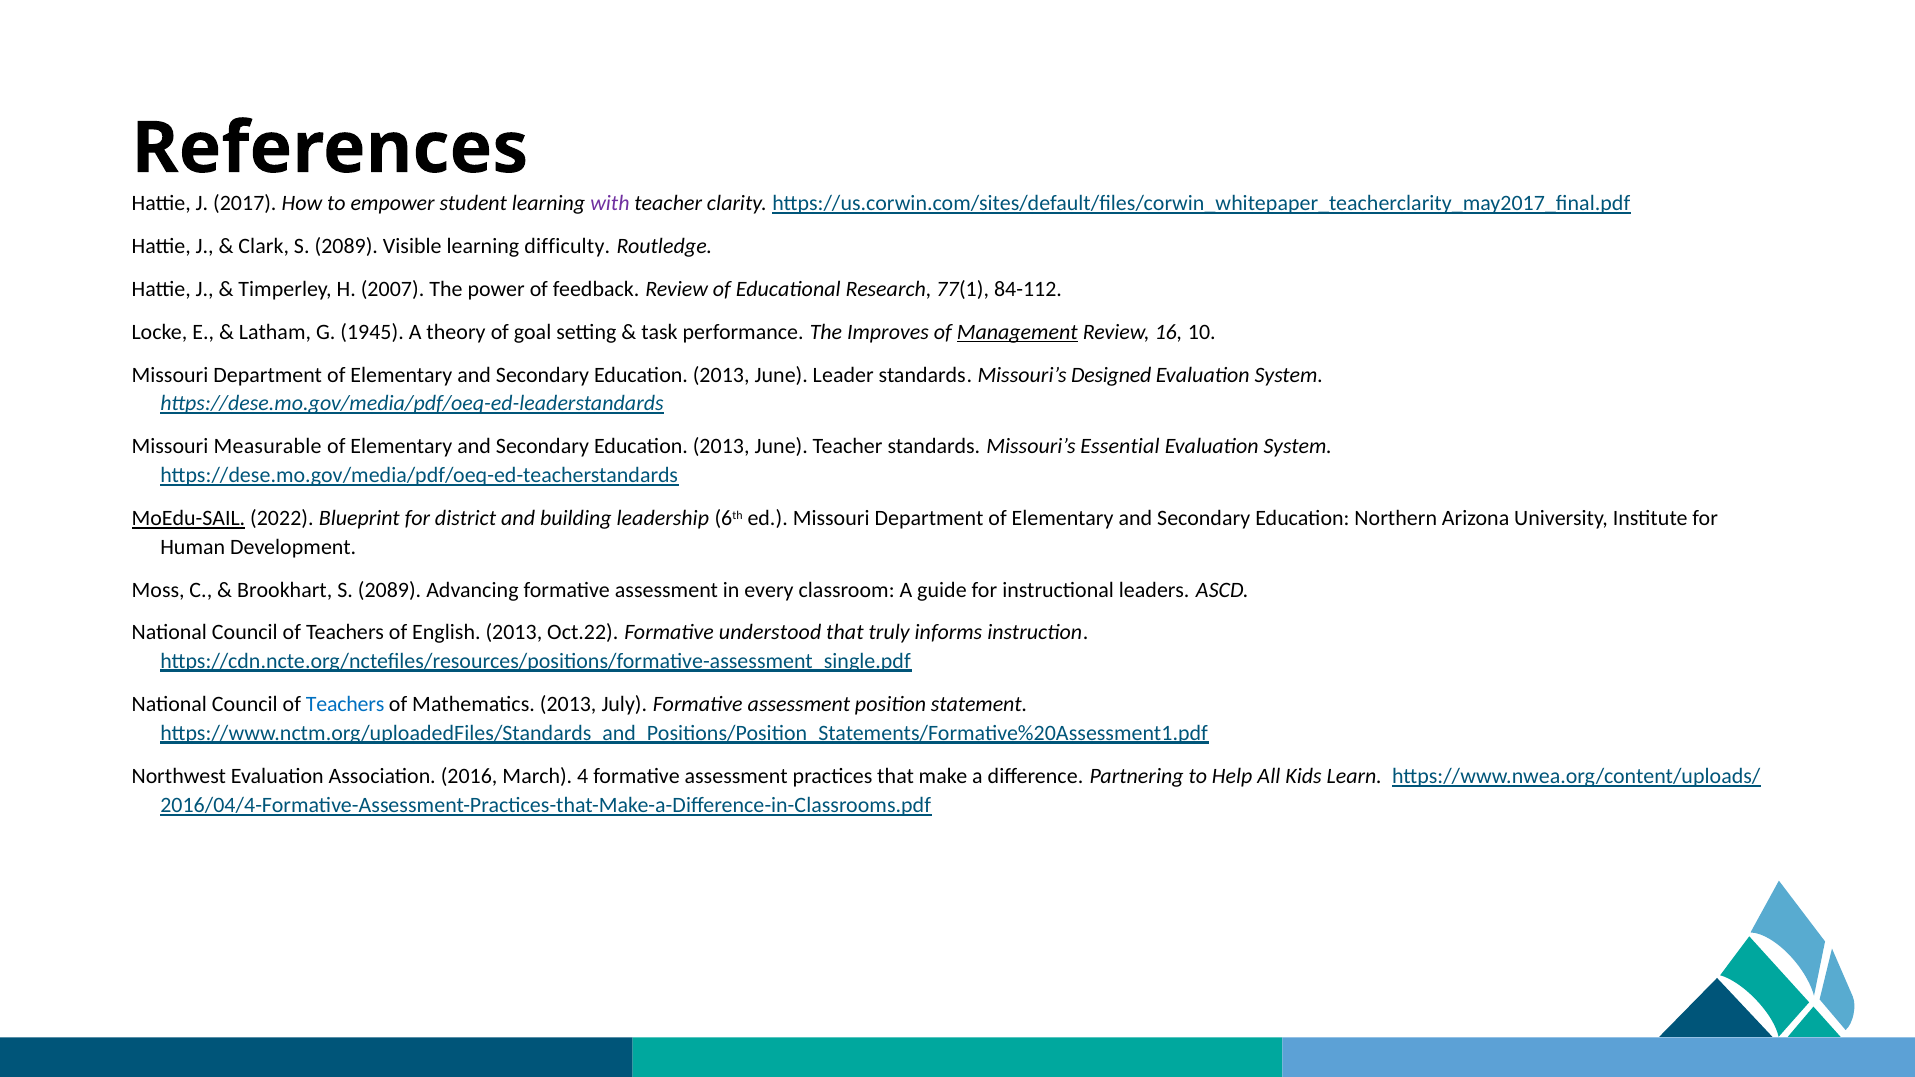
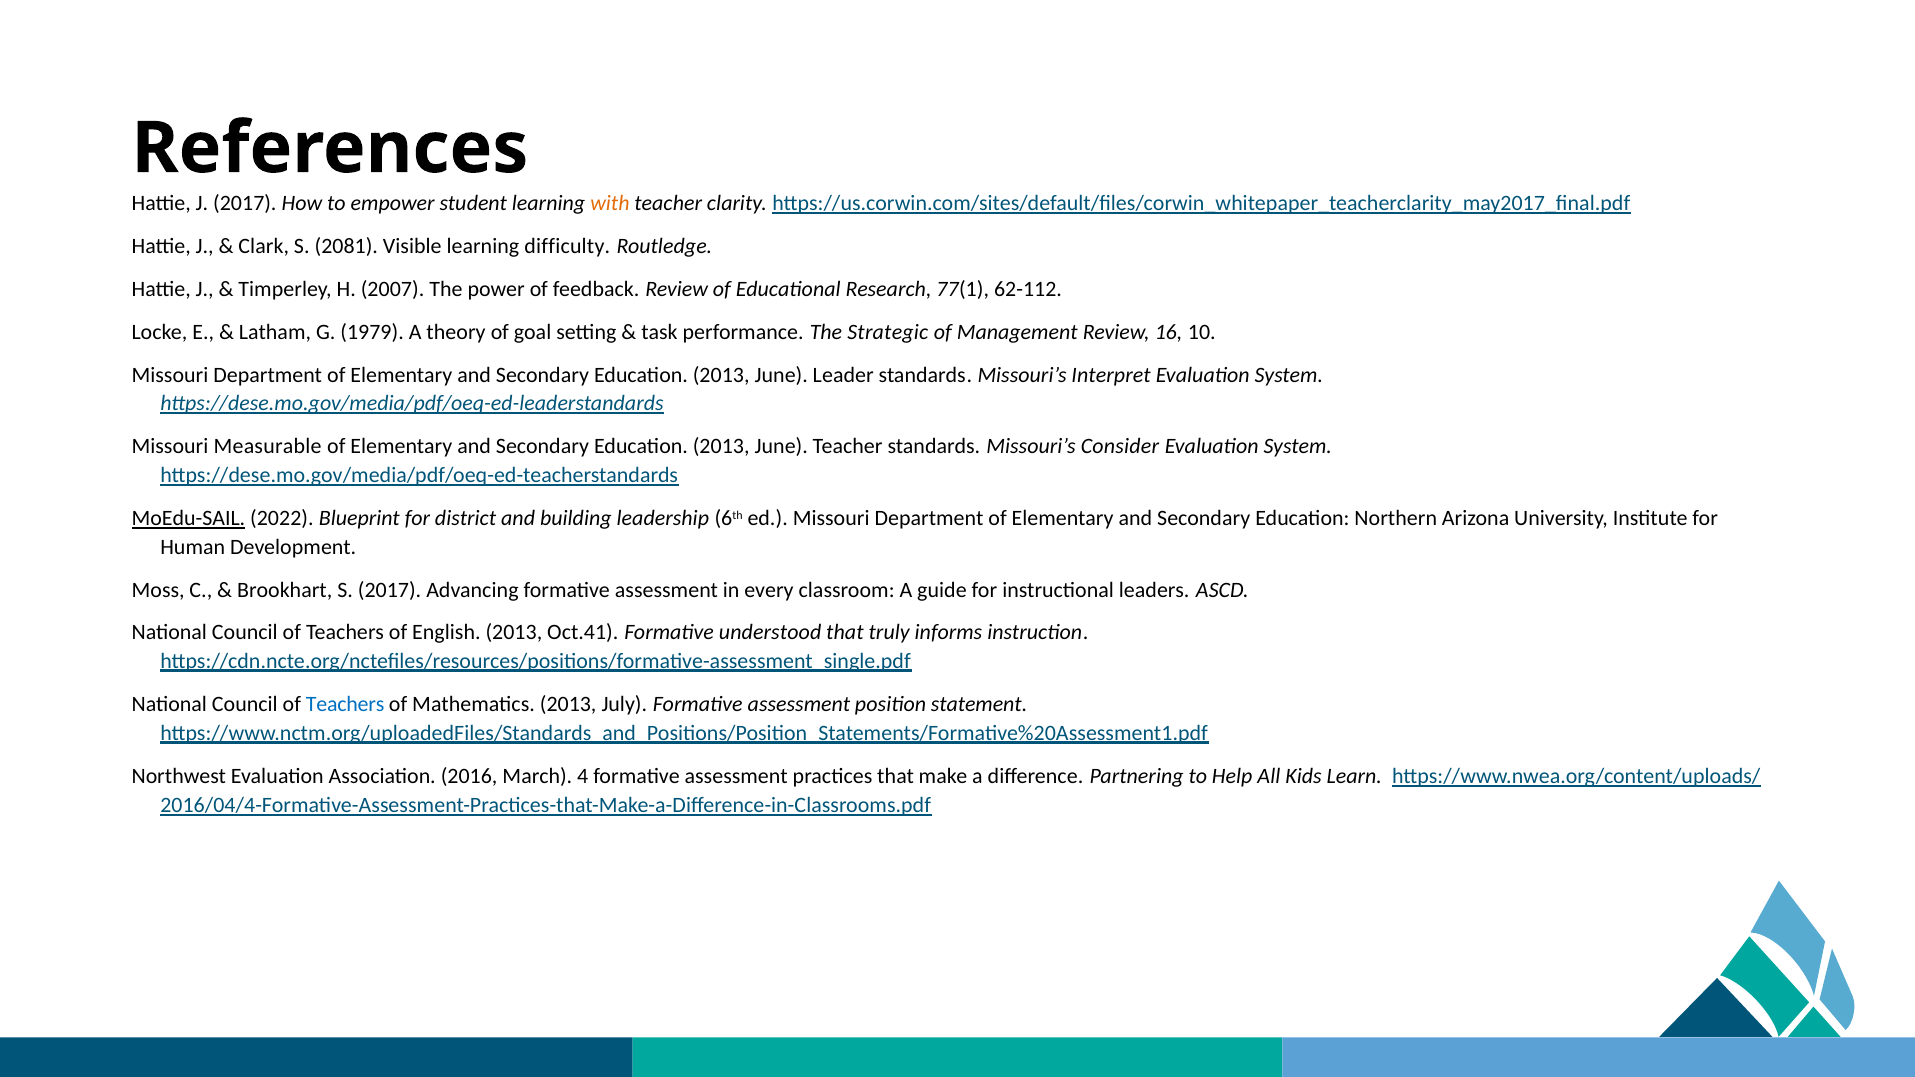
with colour: purple -> orange
Clark S 2089: 2089 -> 2081
84-112: 84-112 -> 62-112
1945: 1945 -> 1979
Improves: Improves -> Strategic
Management underline: present -> none
Designed: Designed -> Interpret
Essential: Essential -> Consider
Brookhart S 2089: 2089 -> 2017
Oct.22: Oct.22 -> Oct.41
